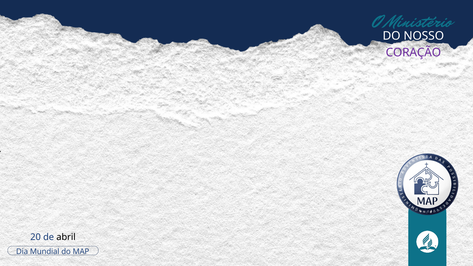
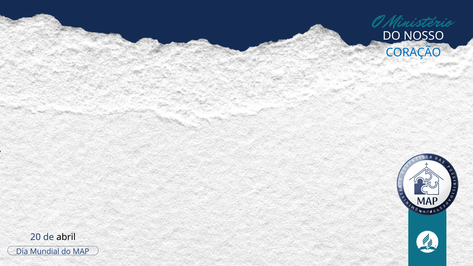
CORAÇÃO colour: purple -> blue
